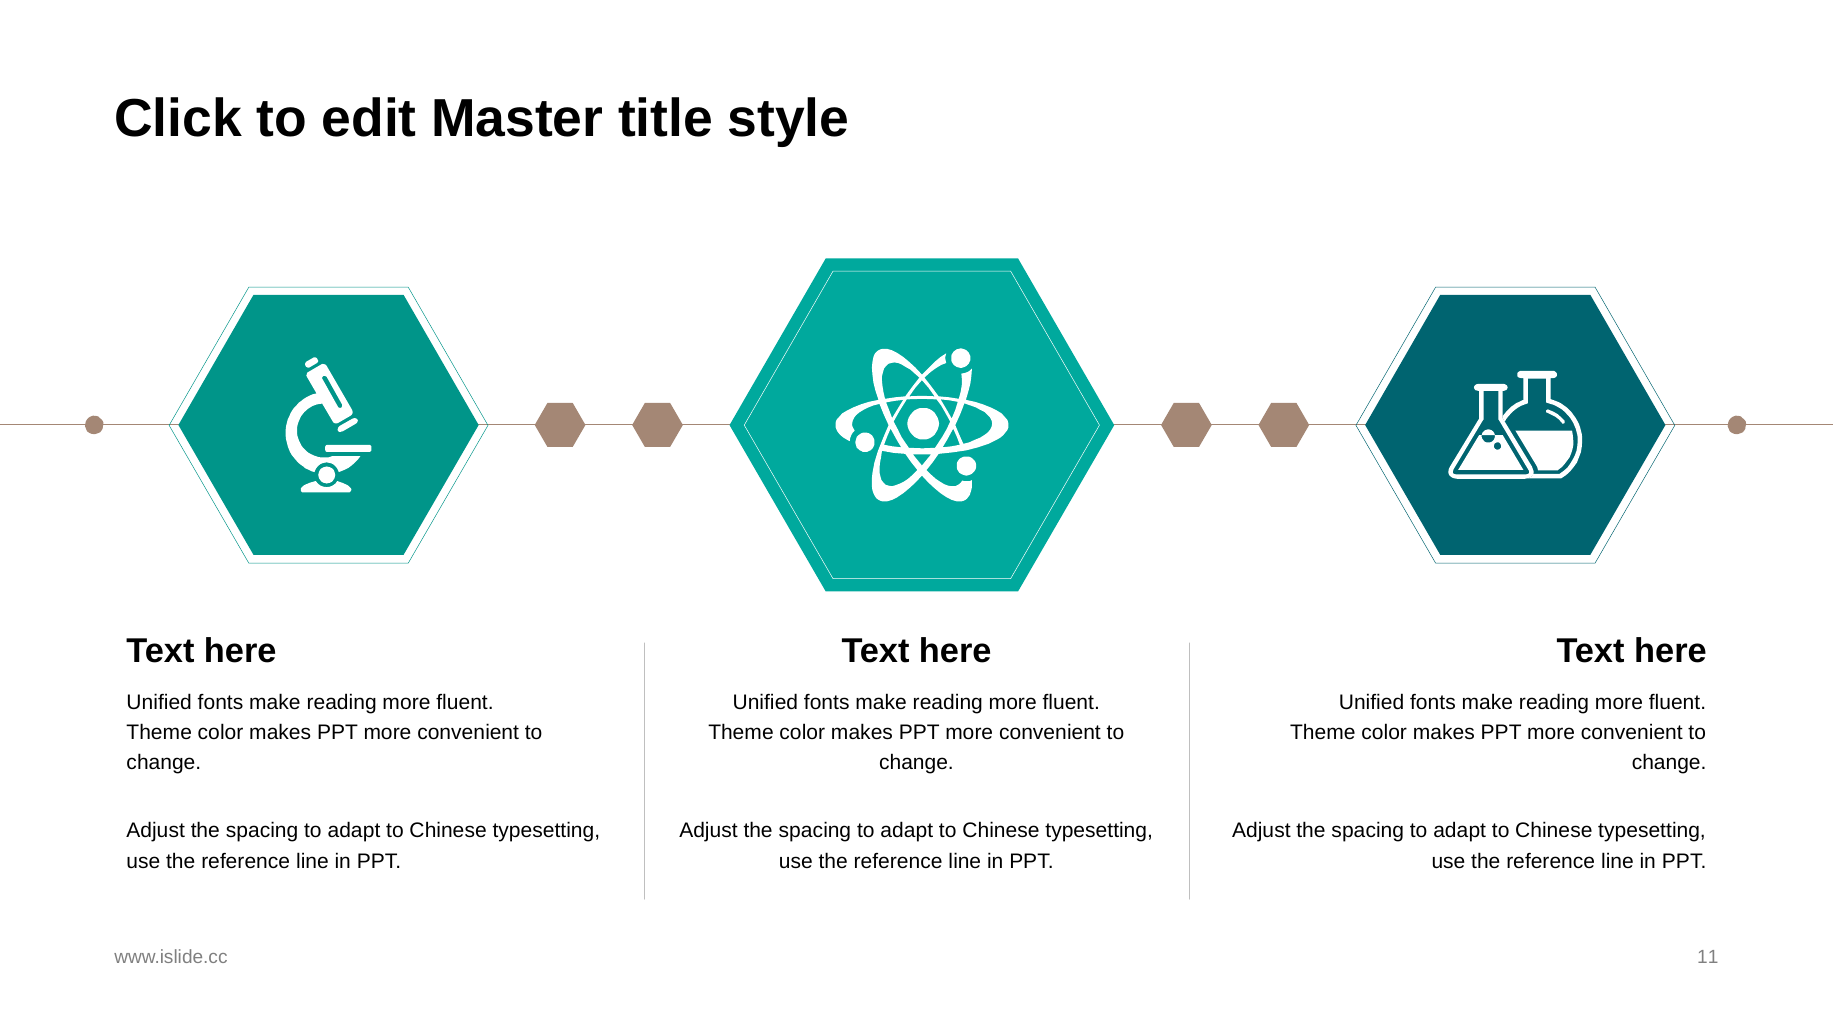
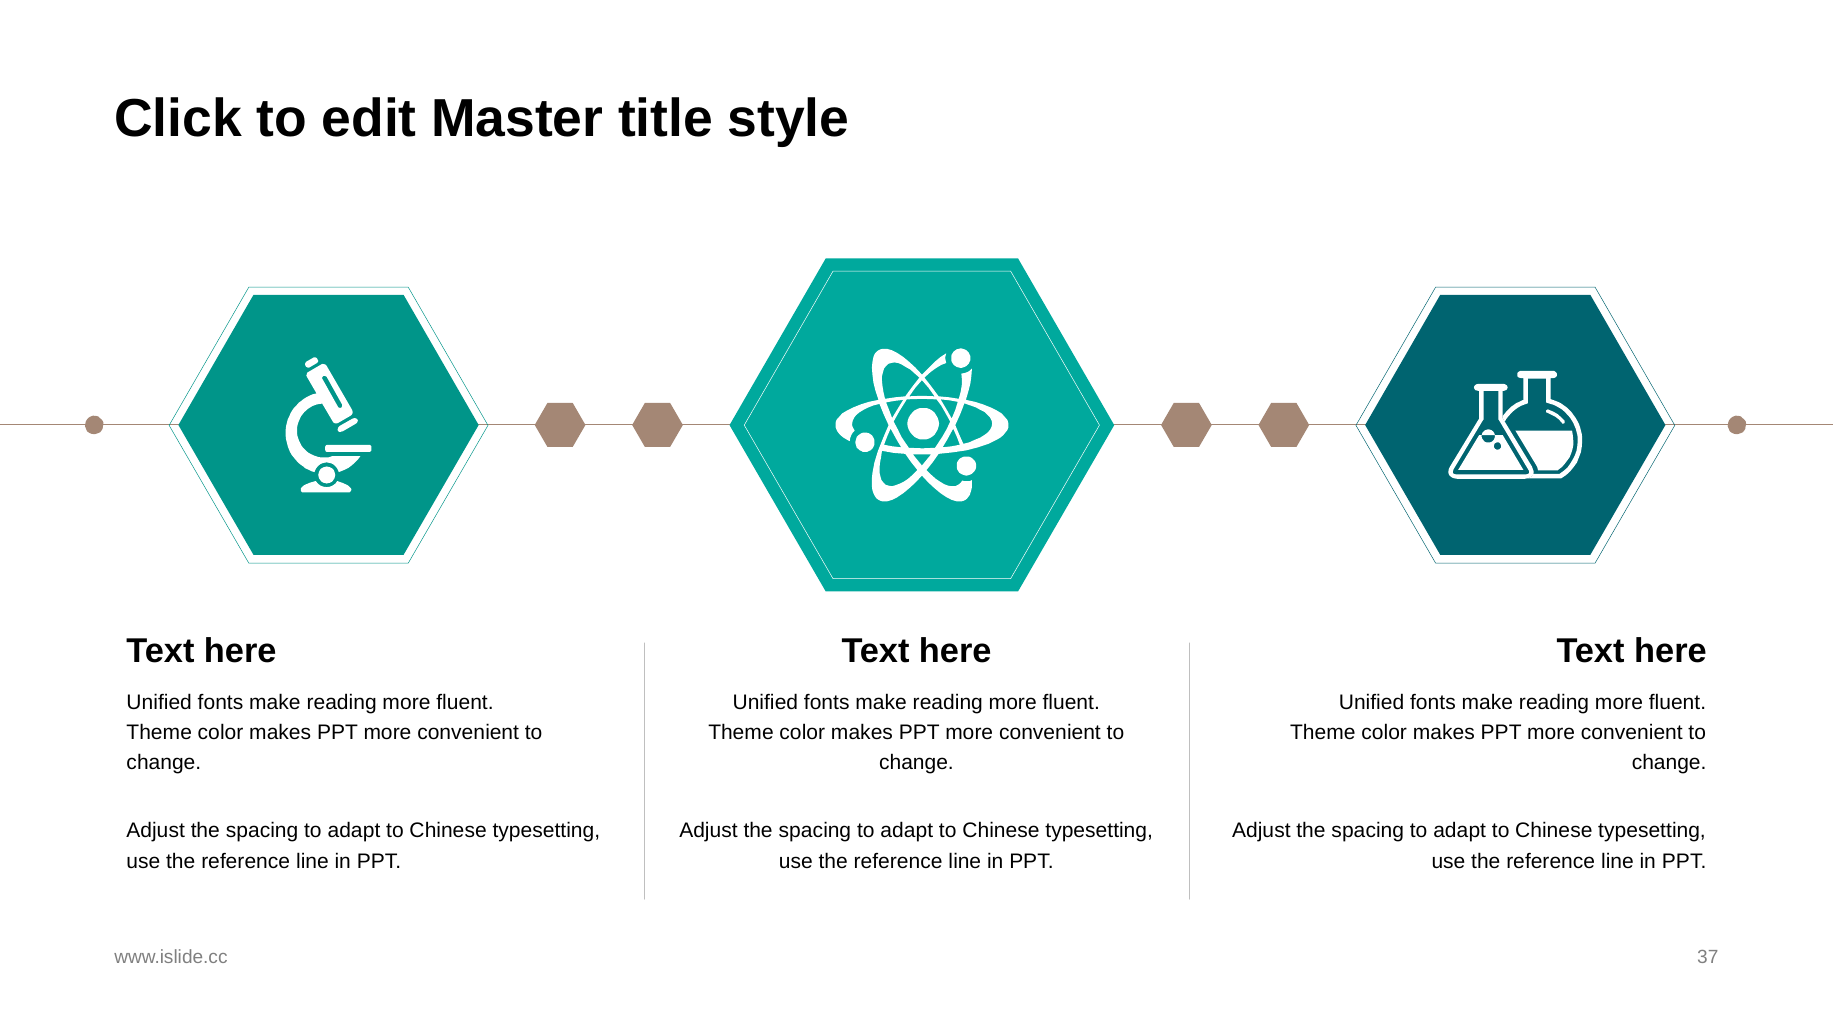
11: 11 -> 37
